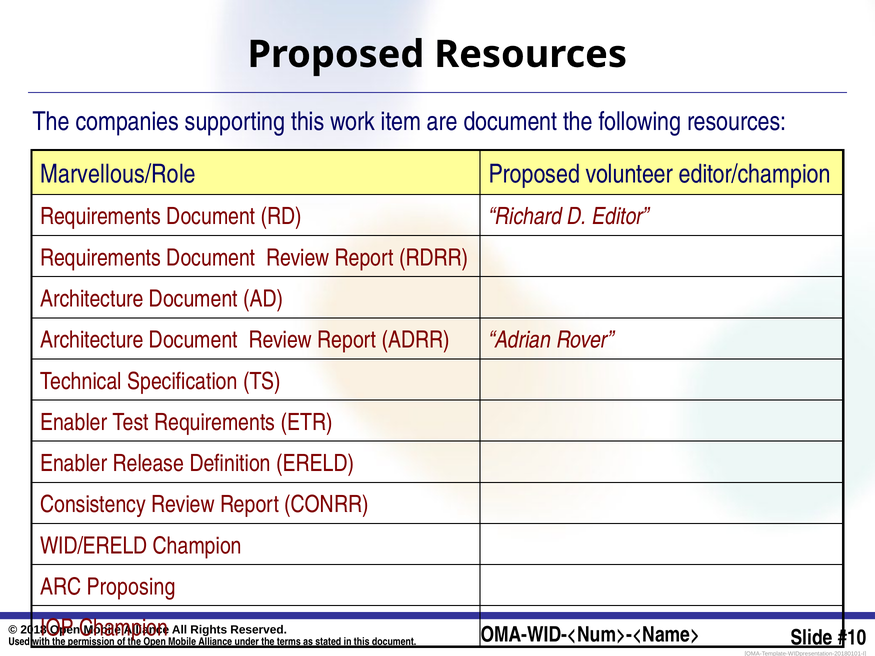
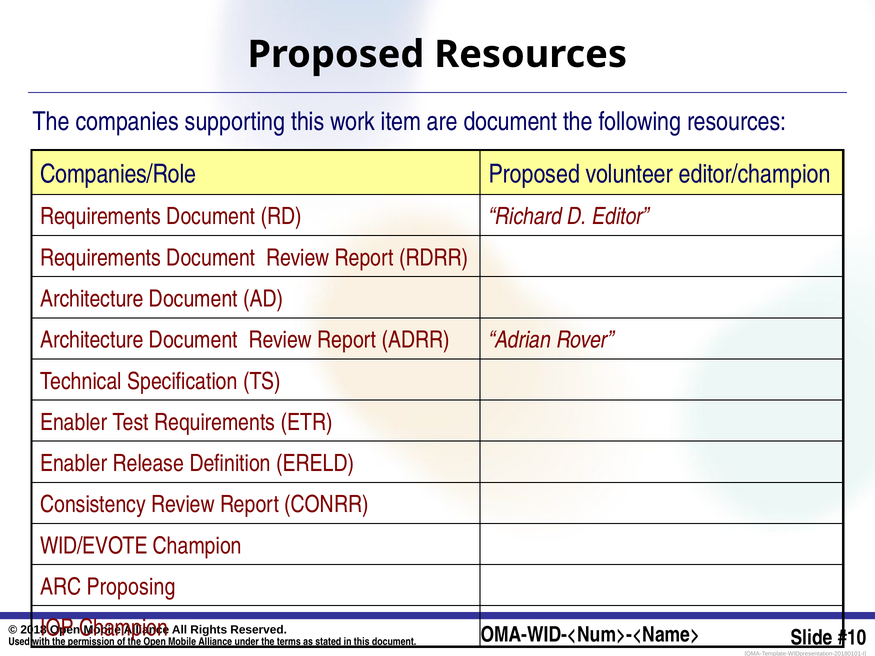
Marvellous/Role: Marvellous/Role -> Companies/Role
WID/ERELD: WID/ERELD -> WID/EVOTE
